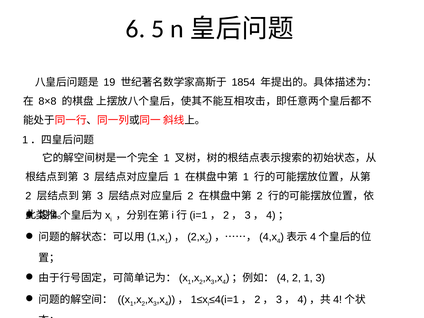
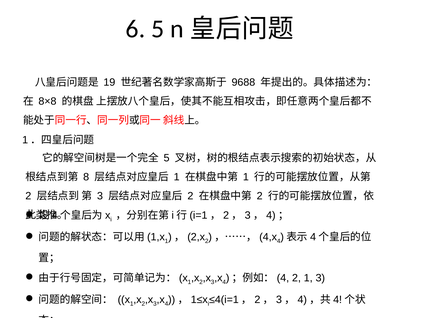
1854: 1854 -> 9688
1 at (167, 158): 1 -> 5
3 at (86, 177): 3 -> 8
